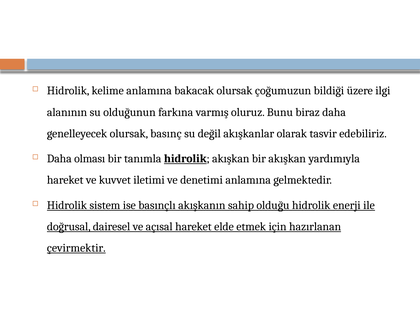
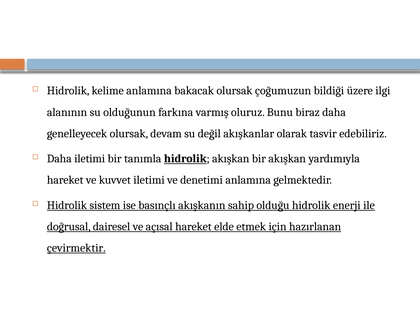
basınç: basınç -> devam
Daha olması: olması -> iletimi
